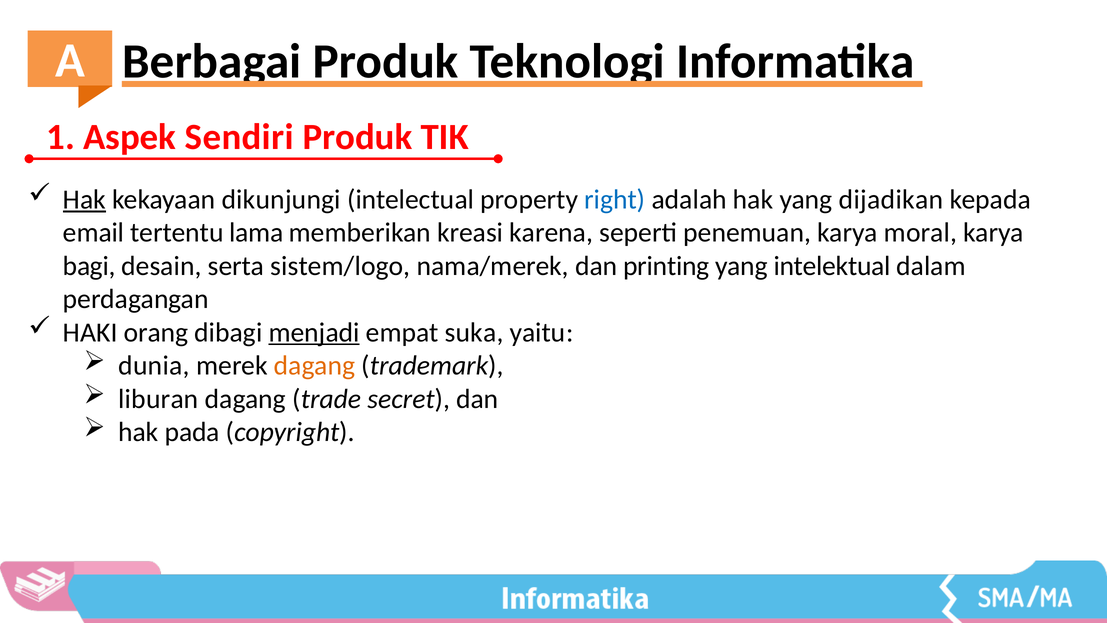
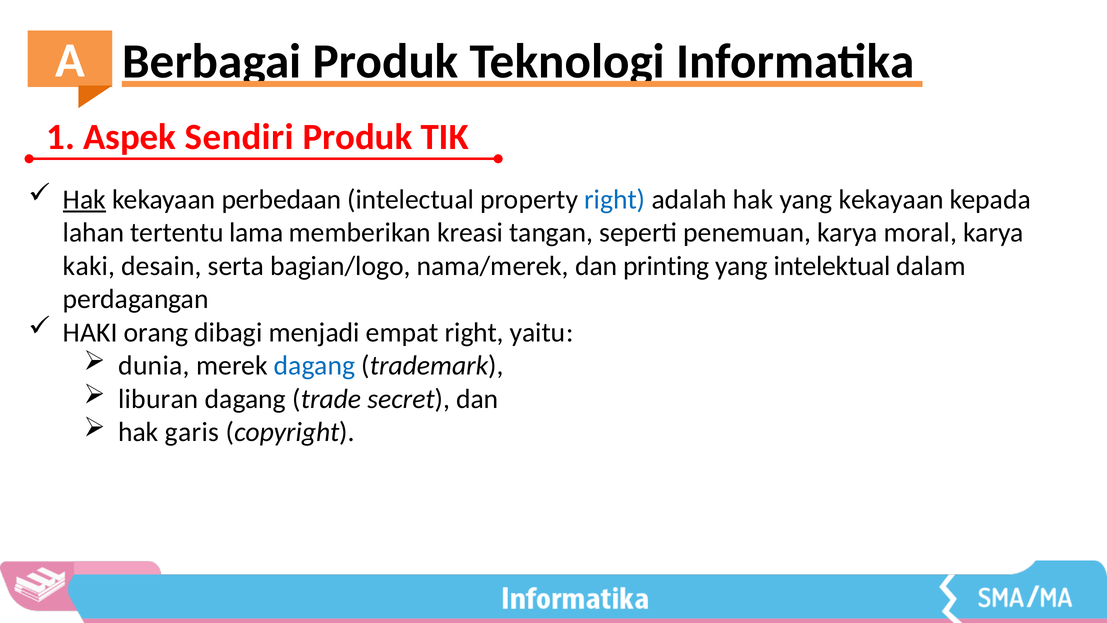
dikunjungi: dikunjungi -> perbedaan
yang dijadikan: dijadikan -> kekayaan
email: email -> lahan
karena: karena -> tangan
bagi: bagi -> kaki
sistem/logo: sistem/logo -> bagian/logo
menjadi underline: present -> none
empat suka: suka -> right
dagang at (314, 366) colour: orange -> blue
pada: pada -> garis
